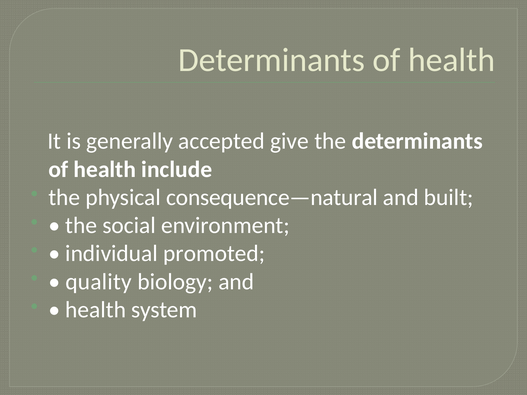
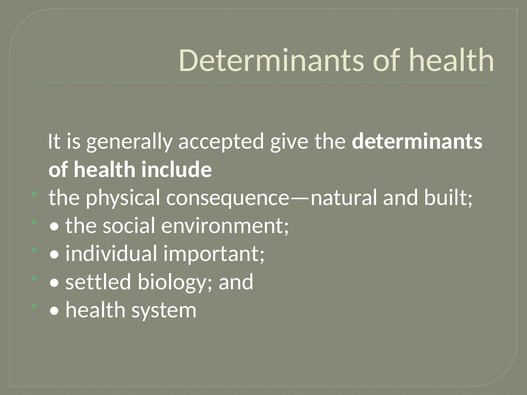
promoted: promoted -> important
quality: quality -> settled
